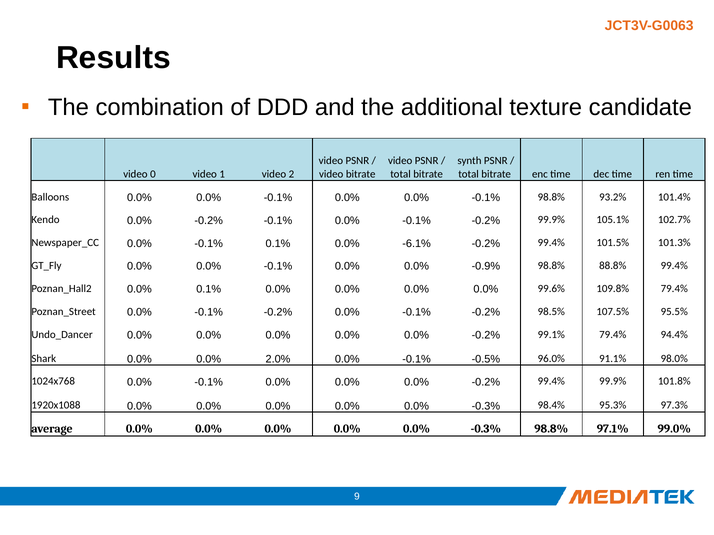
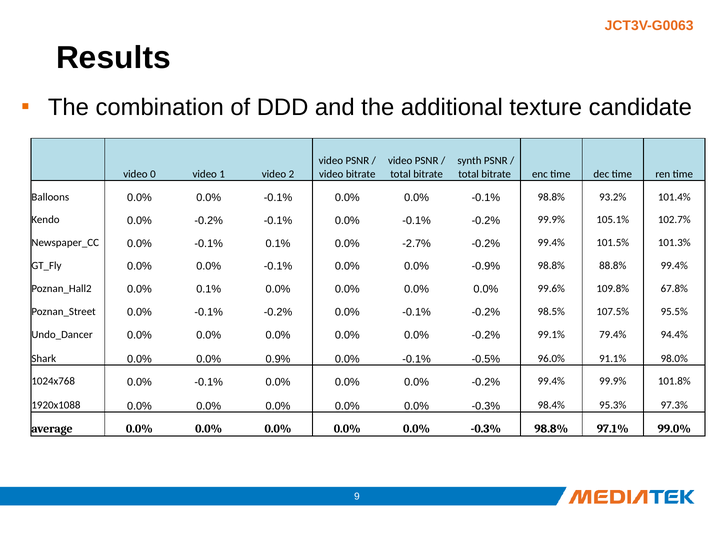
-6.1%: -6.1% -> -2.7%
109.8% 79.4%: 79.4% -> 67.8%
2.0%: 2.0% -> 0.9%
